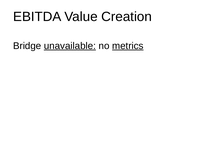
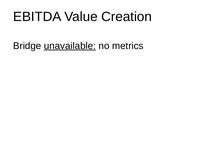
metrics underline: present -> none
